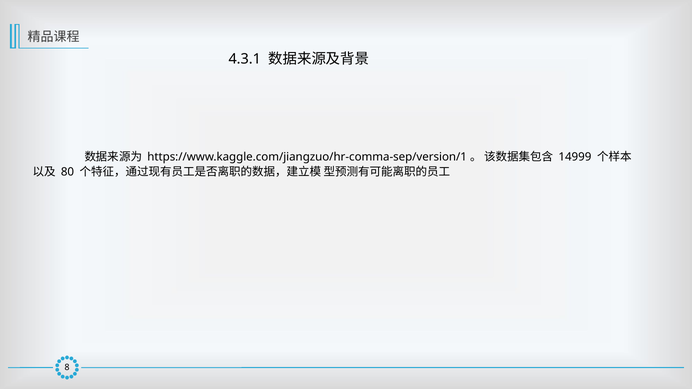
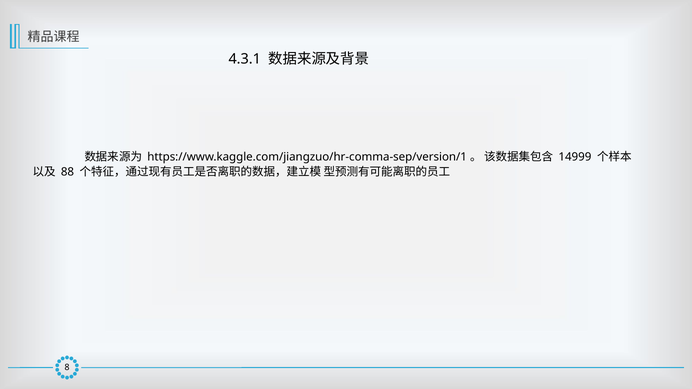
80: 80 -> 88
